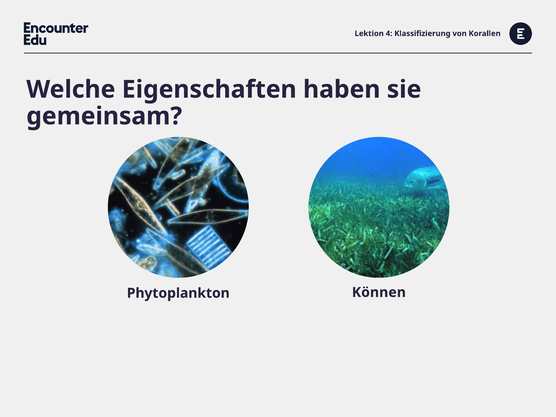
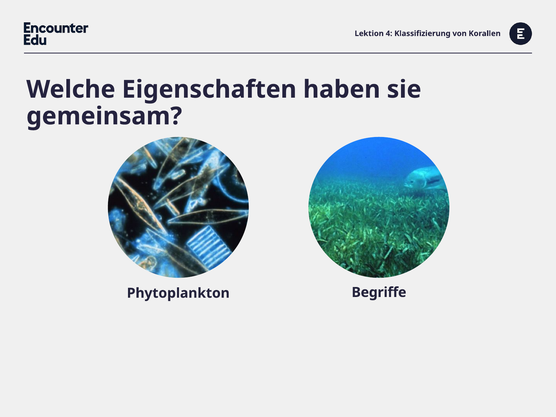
Können: Können -> Begriffe
